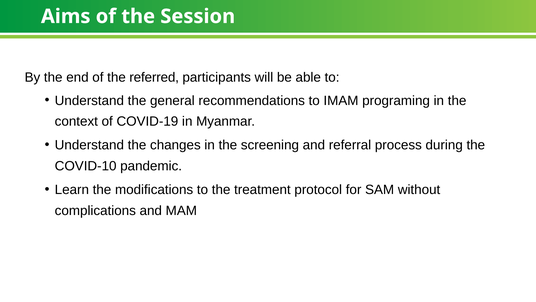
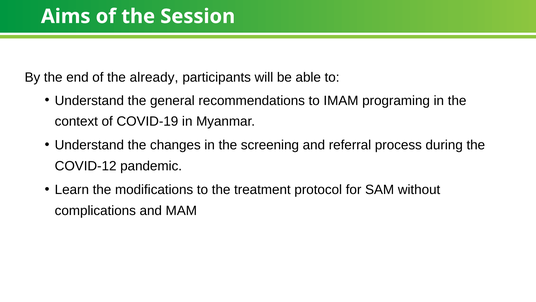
referred: referred -> already
COVID-10: COVID-10 -> COVID-12
